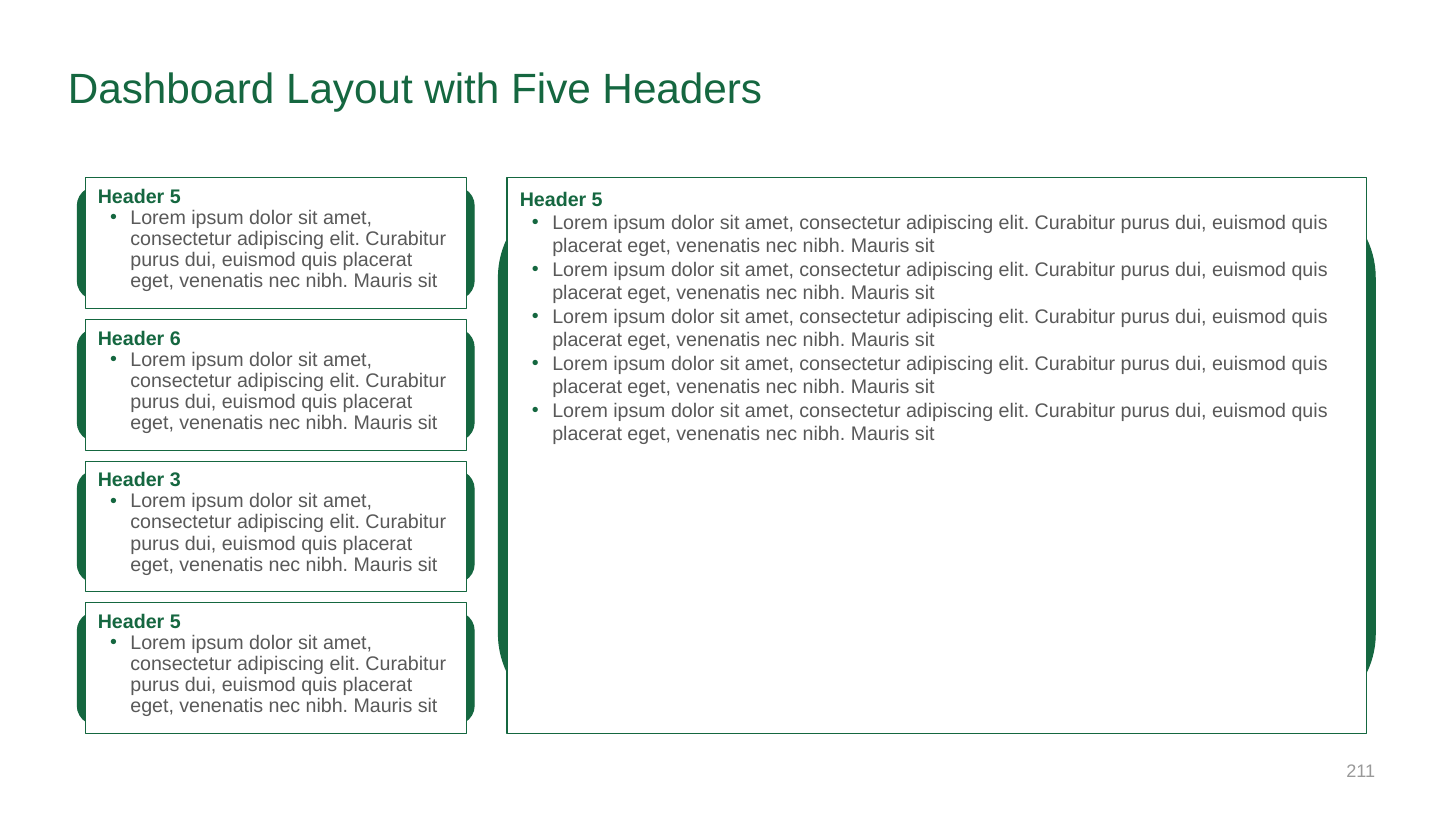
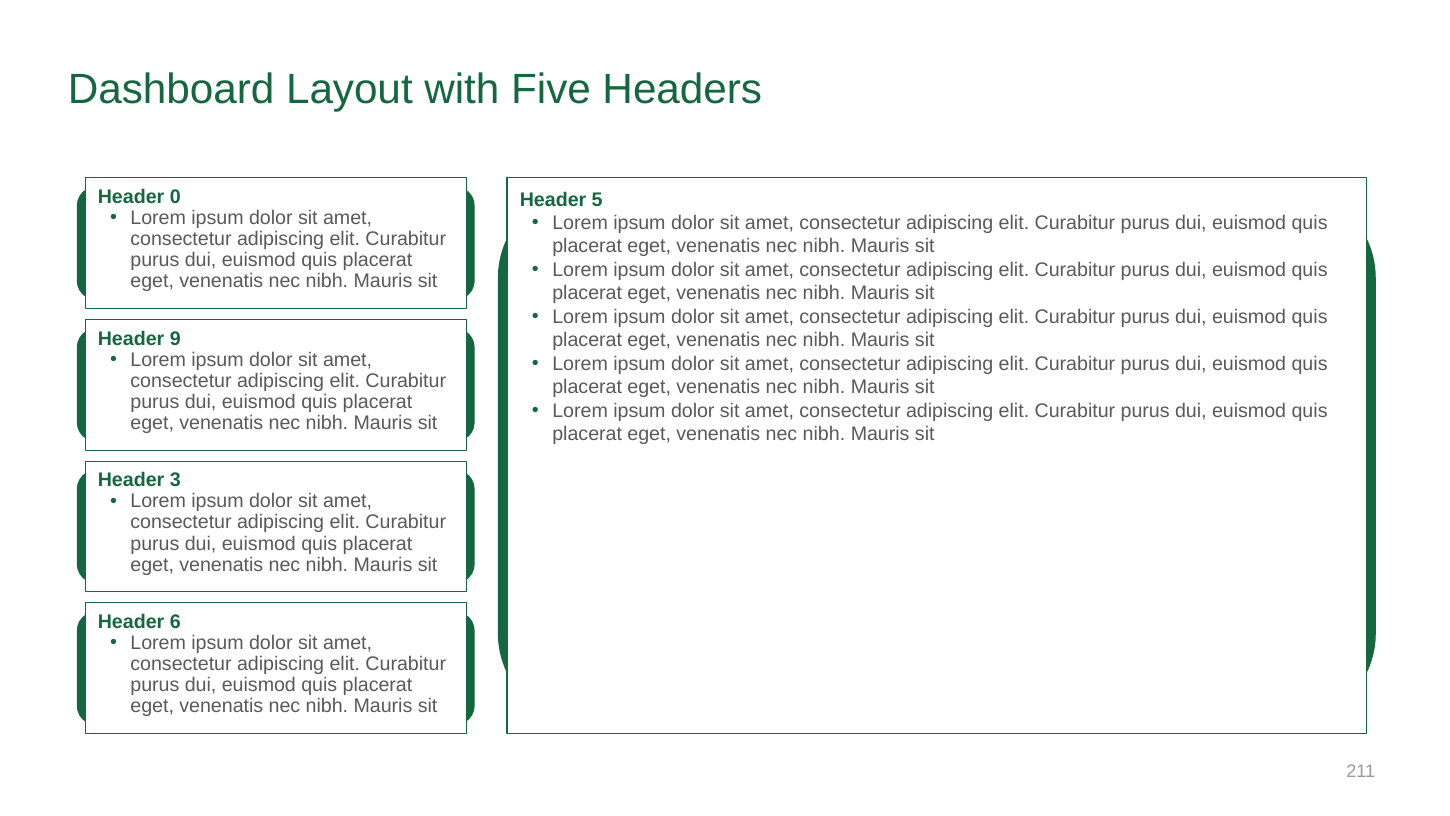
5 at (175, 197): 5 -> 0
6: 6 -> 9
5 at (175, 622): 5 -> 6
